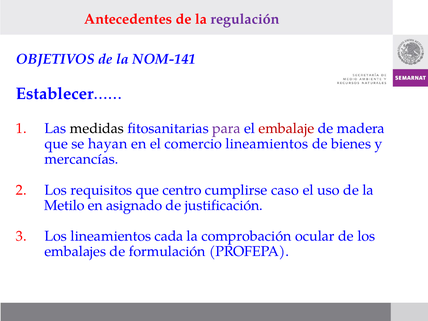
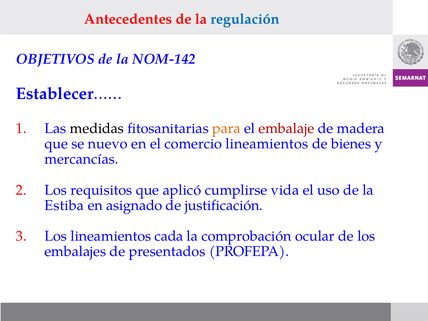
regulación colour: purple -> blue
NOM-141: NOM-141 -> NOM-142
para colour: purple -> orange
hayan: hayan -> nuevo
centro: centro -> aplicó
caso: caso -> vida
Metilo: Metilo -> Estiba
formulación: formulación -> presentados
